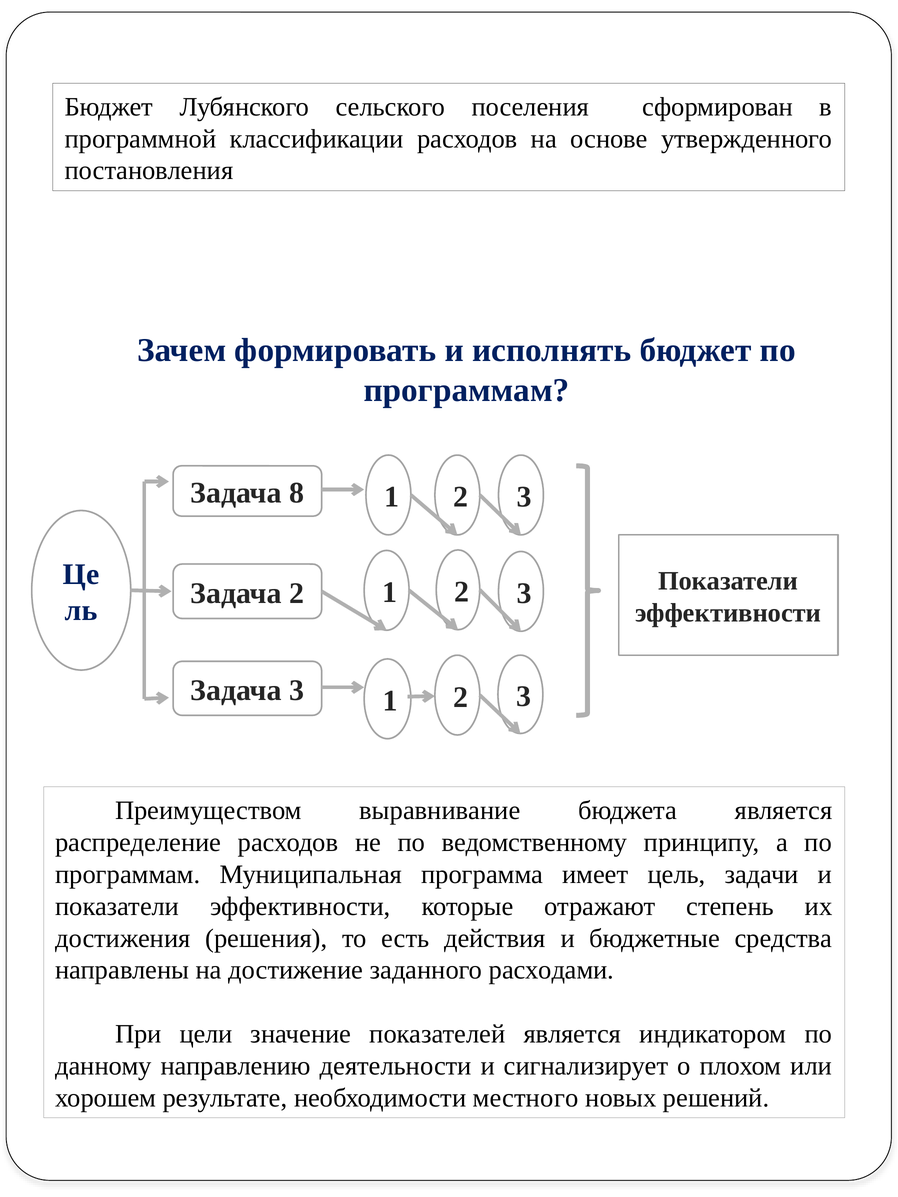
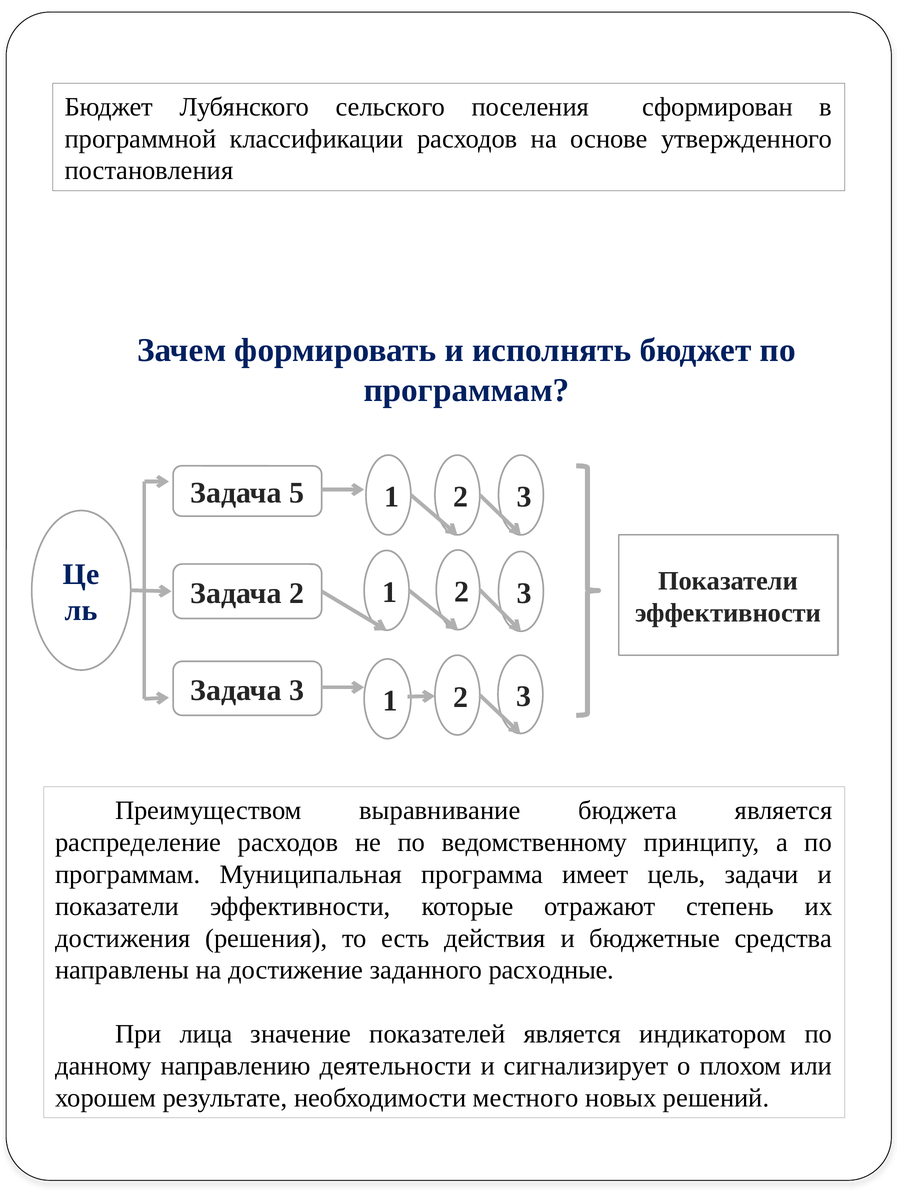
8: 8 -> 5
расходами: расходами -> расходные
цели: цели -> лица
